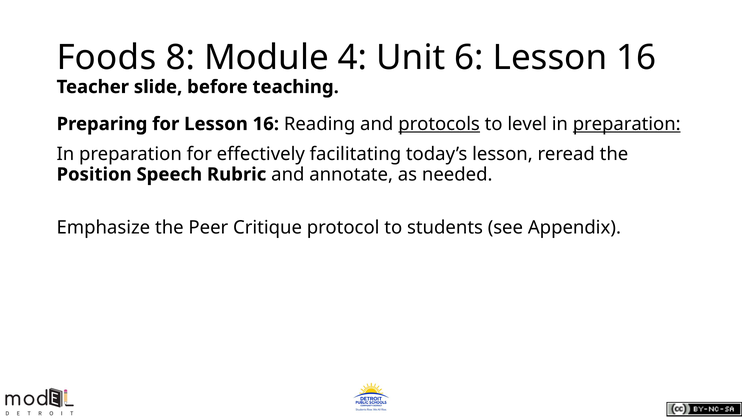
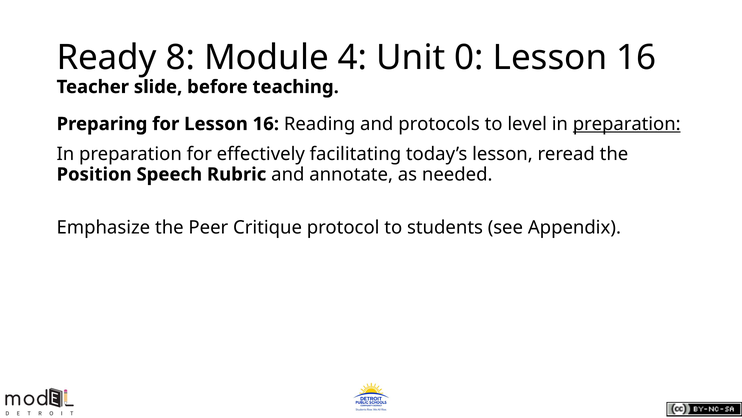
Foods: Foods -> Ready
6: 6 -> 0
protocols underline: present -> none
